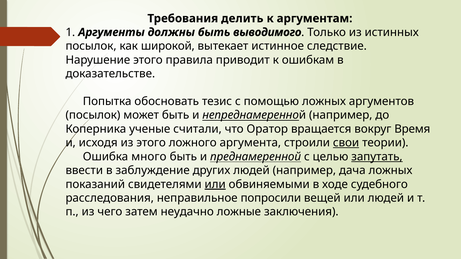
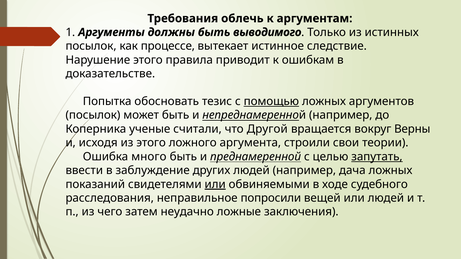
делить: делить -> облечь
широкой: широкой -> процессе
помощью underline: none -> present
Оратор: Оратор -> Другой
Время: Время -> Верны
свои underline: present -> none
